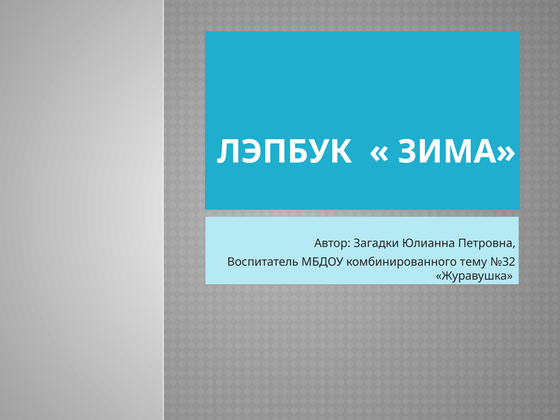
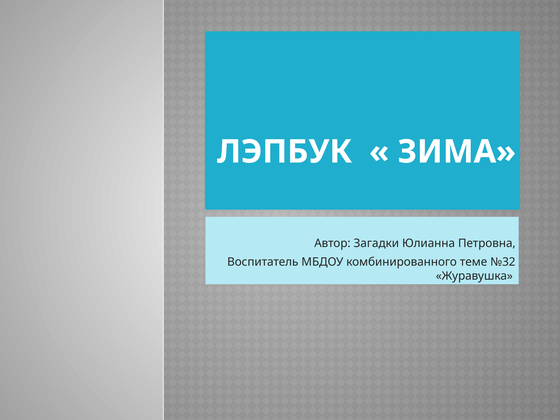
тему: тему -> теме
